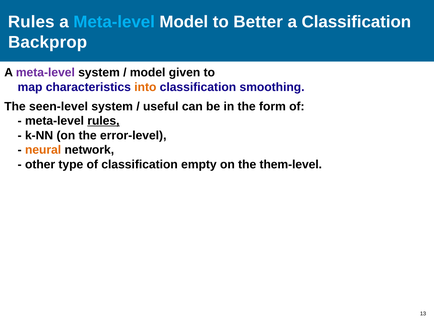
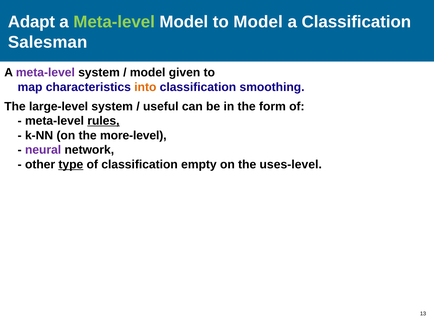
Rules at (31, 22): Rules -> Adapt
Meta-level at (114, 22) colour: light blue -> light green
to Better: Better -> Model
Backprop: Backprop -> Salesman
seen-level: seen-level -> large-level
error-level: error-level -> more-level
neural colour: orange -> purple
type underline: none -> present
them-level: them-level -> uses-level
